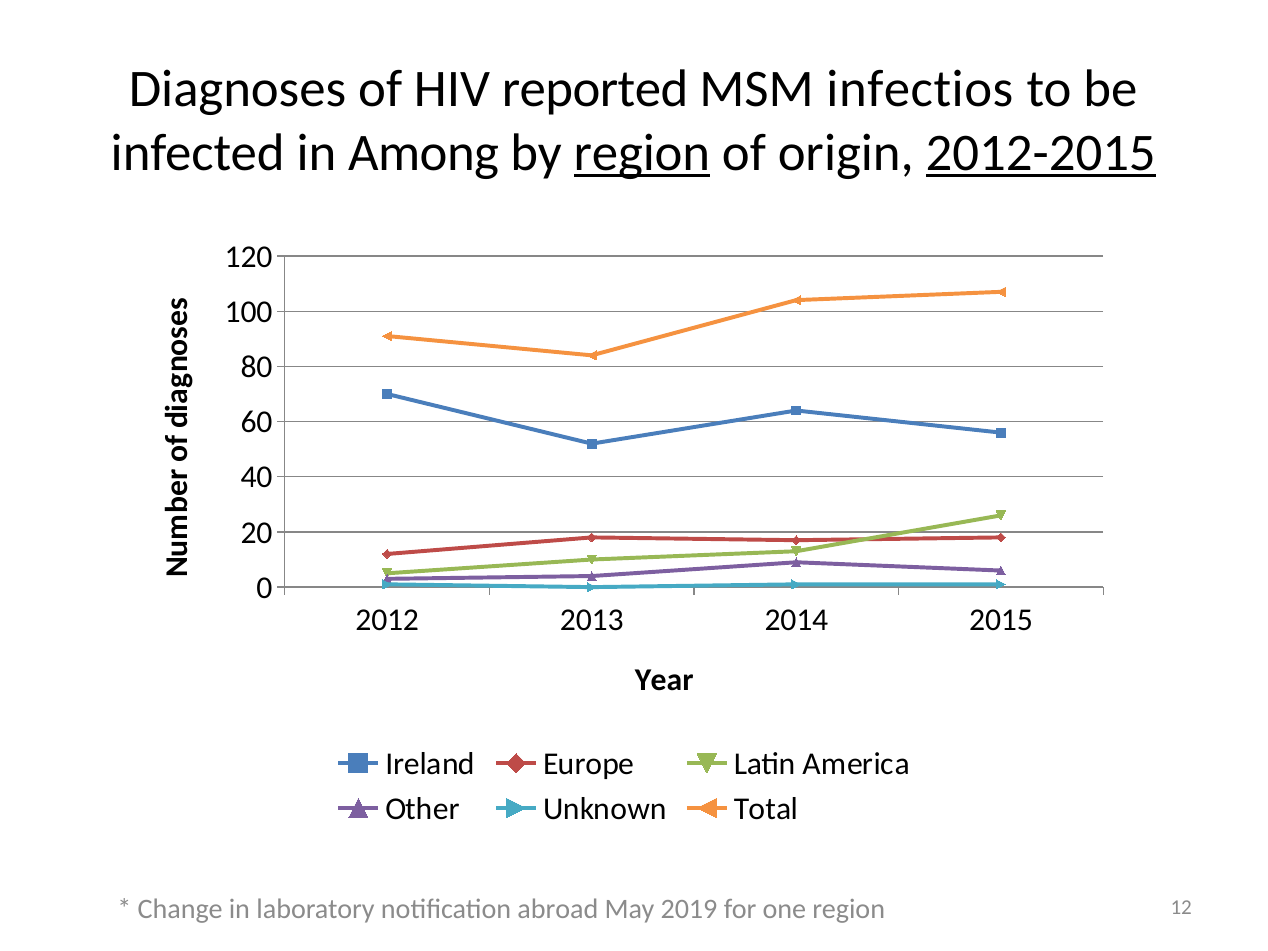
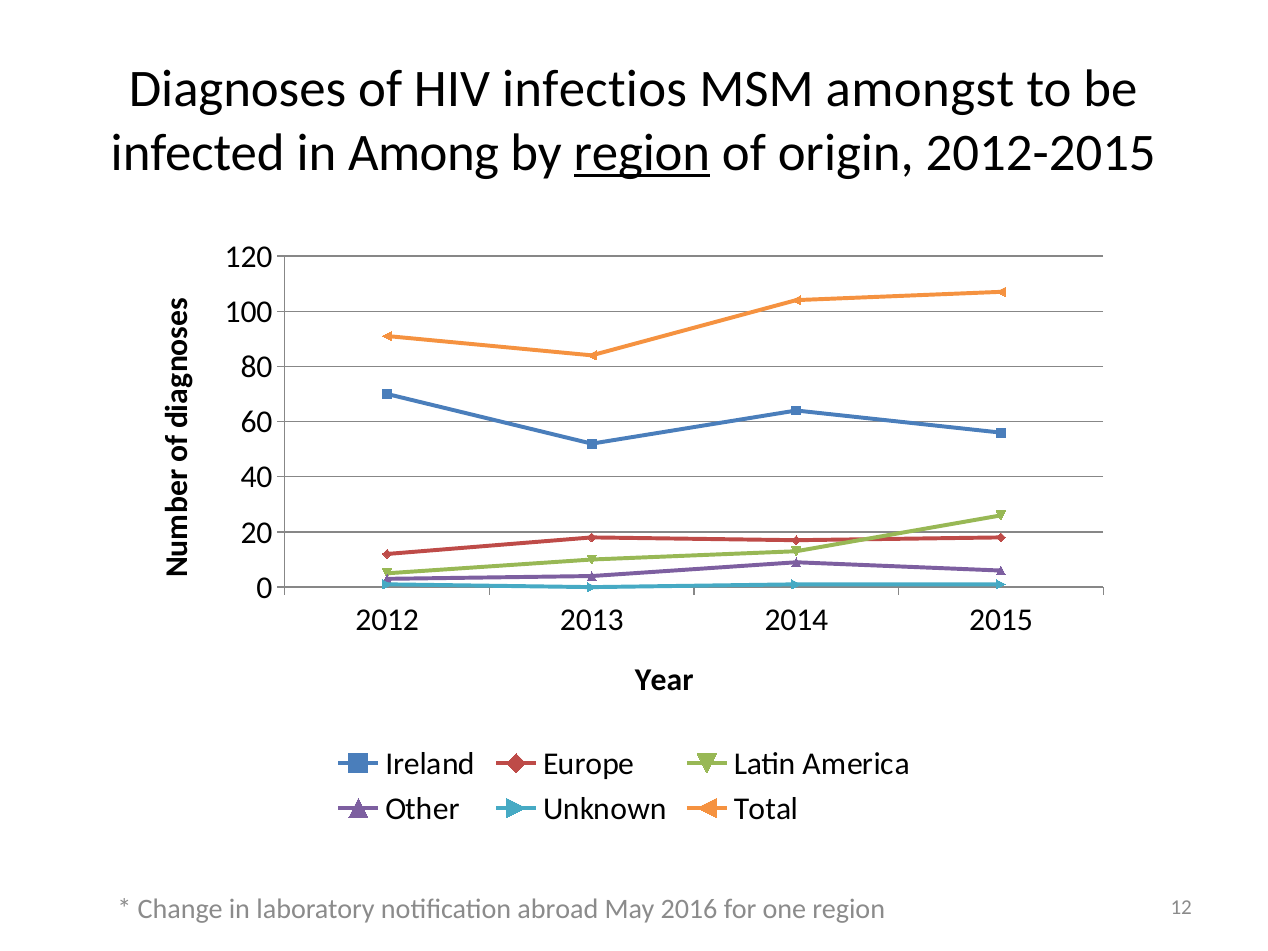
reported: reported -> infectios
infectios: infectios -> amongst
2012-2015 underline: present -> none
2019: 2019 -> 2016
